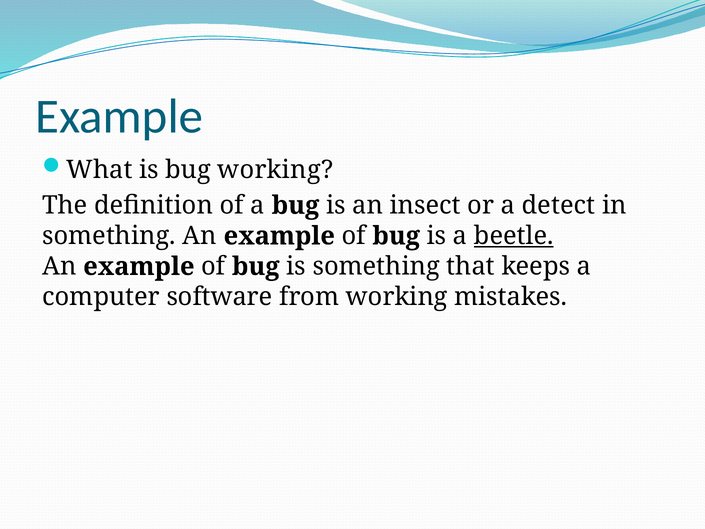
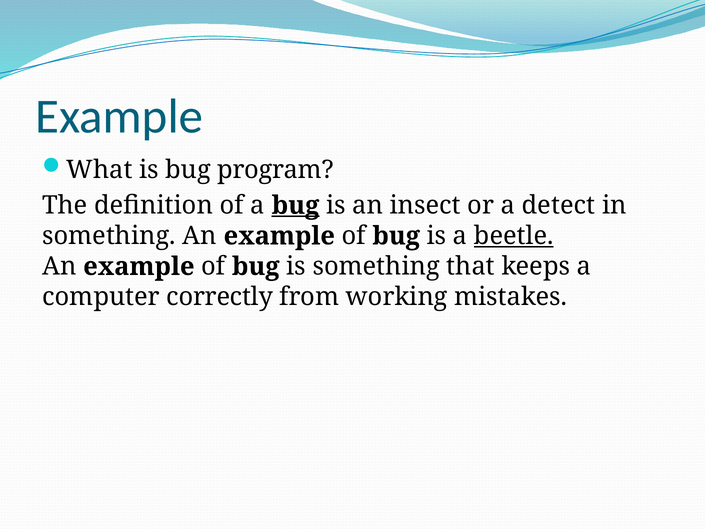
bug working: working -> program
bug at (296, 205) underline: none -> present
software: software -> correctly
